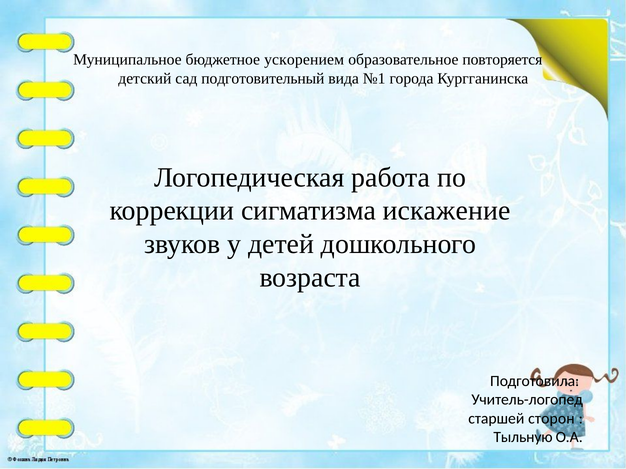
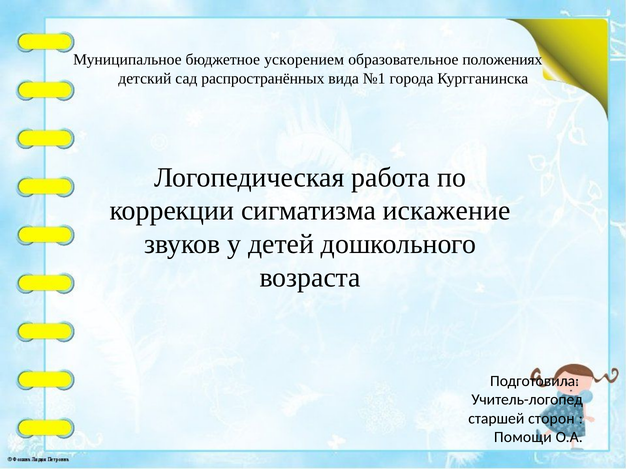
повторяется: повторяется -> положениях
подготовительный: подготовительный -> распространённых
Тыльную: Тыльную -> Помощи
